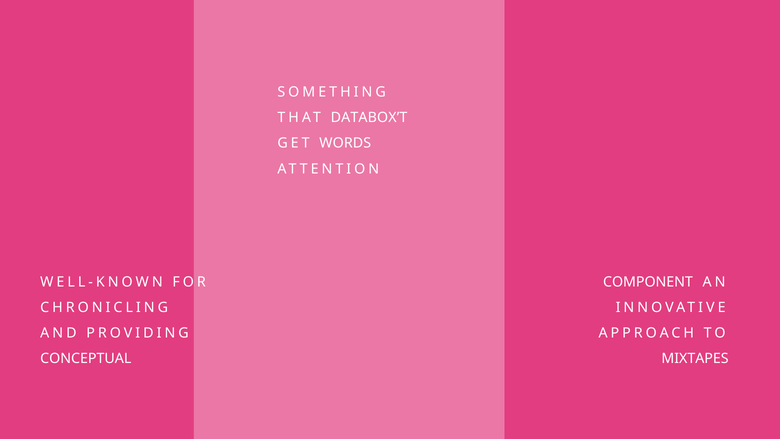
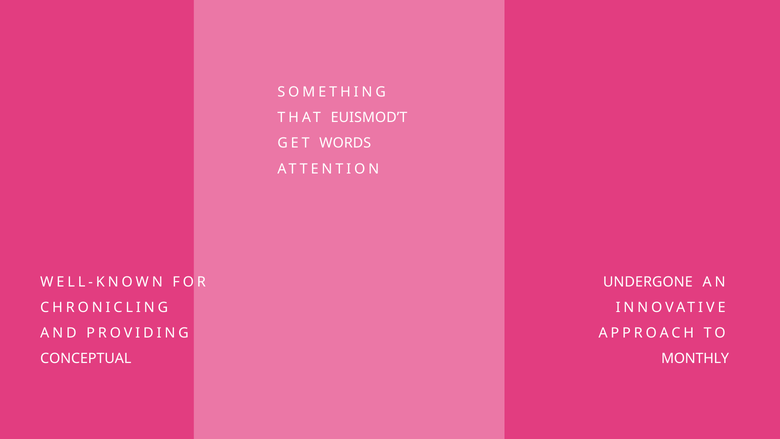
DATABOX’T: DATABOX’T -> EUISMOD’T
COMPONENT: COMPONENT -> UNDERGONE
MIXTAPES: MIXTAPES -> MONTHLY
